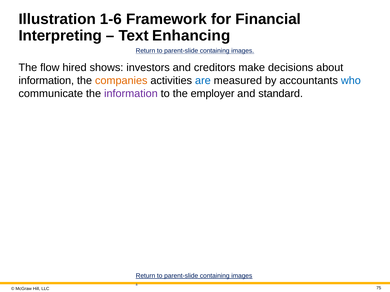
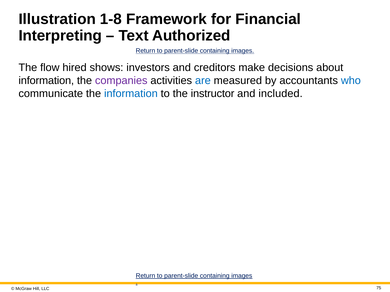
1-6: 1-6 -> 1-8
Enhancing: Enhancing -> Authorized
companies colour: orange -> purple
information at (131, 94) colour: purple -> blue
employer: employer -> instructor
standard: standard -> included
